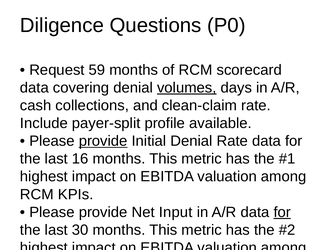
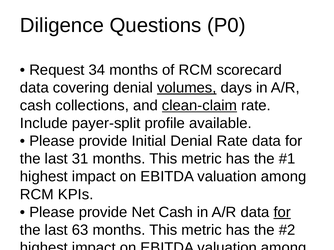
59: 59 -> 34
clean-claim underline: none -> present
provide at (103, 141) underline: present -> none
16: 16 -> 31
Net Input: Input -> Cash
30: 30 -> 63
